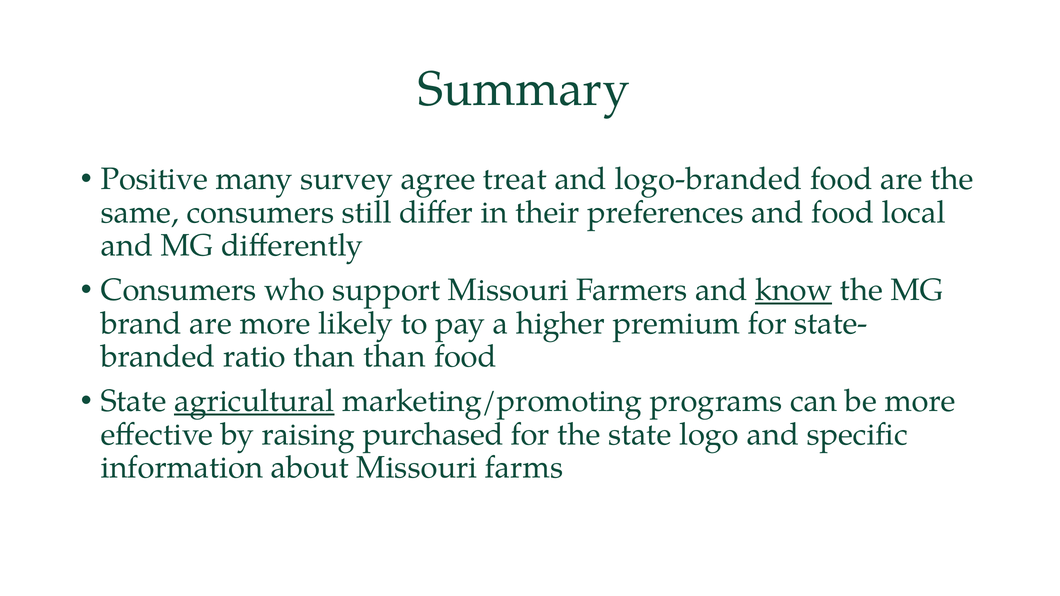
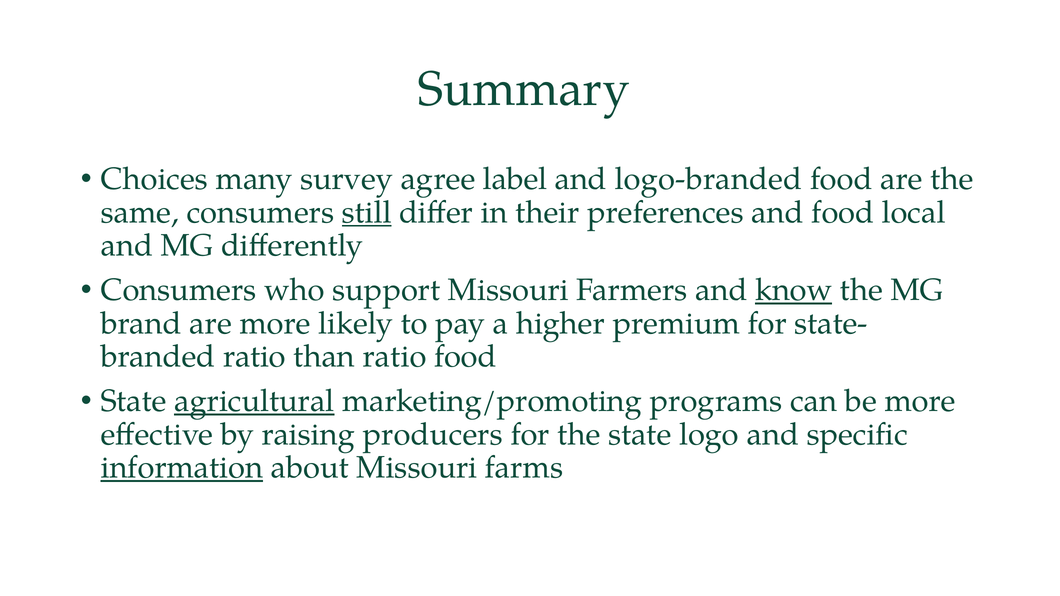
Positive: Positive -> Choices
treat: treat -> label
still underline: none -> present
than than: than -> ratio
purchased: purchased -> producers
information underline: none -> present
